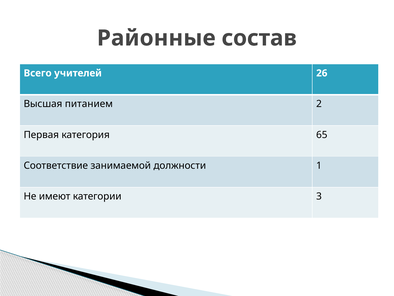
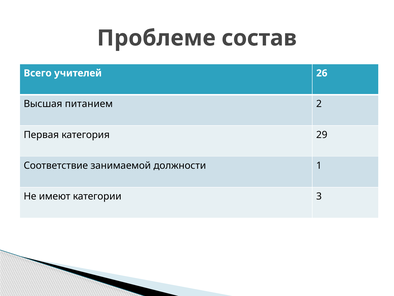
Районные: Районные -> Проблеме
65: 65 -> 29
